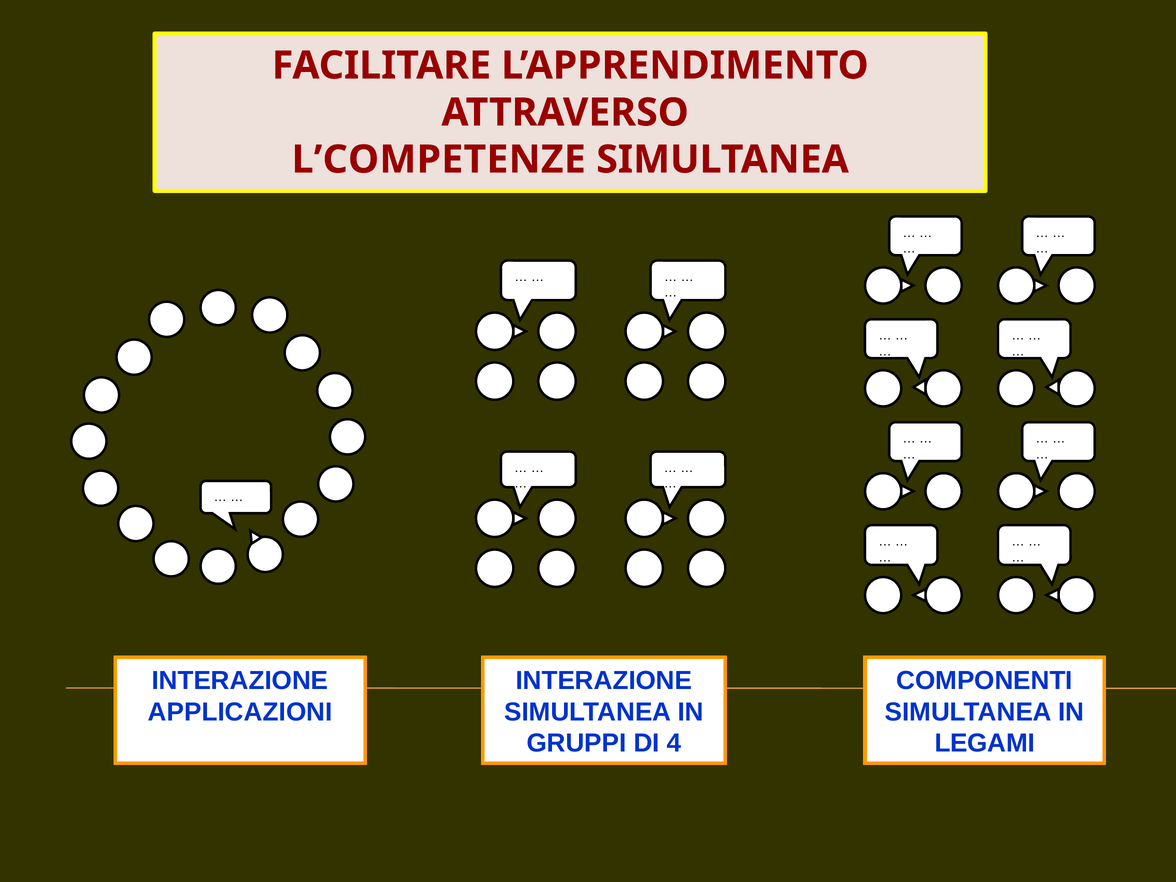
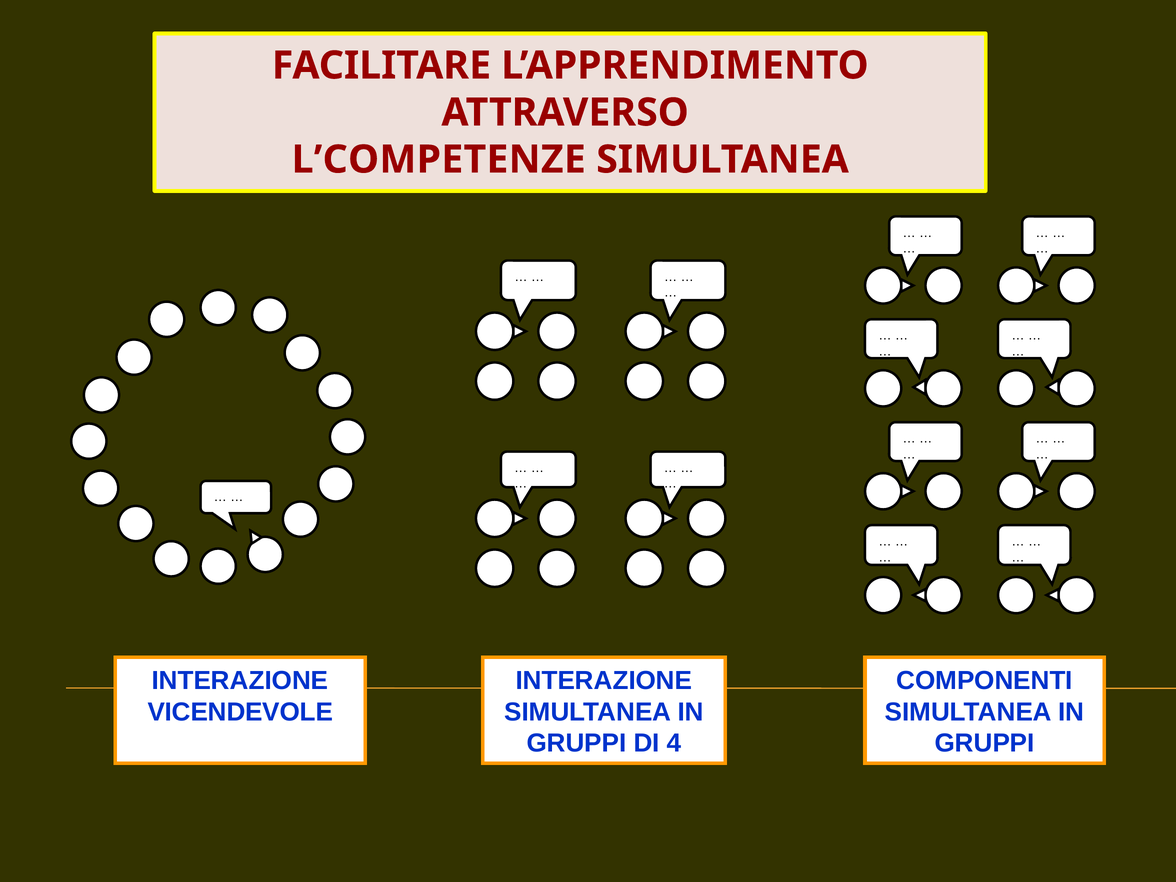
APPLICAZIONI: APPLICAZIONI -> VICENDEVOLE
LEGAMI at (985, 743): LEGAMI -> GRUPPI
